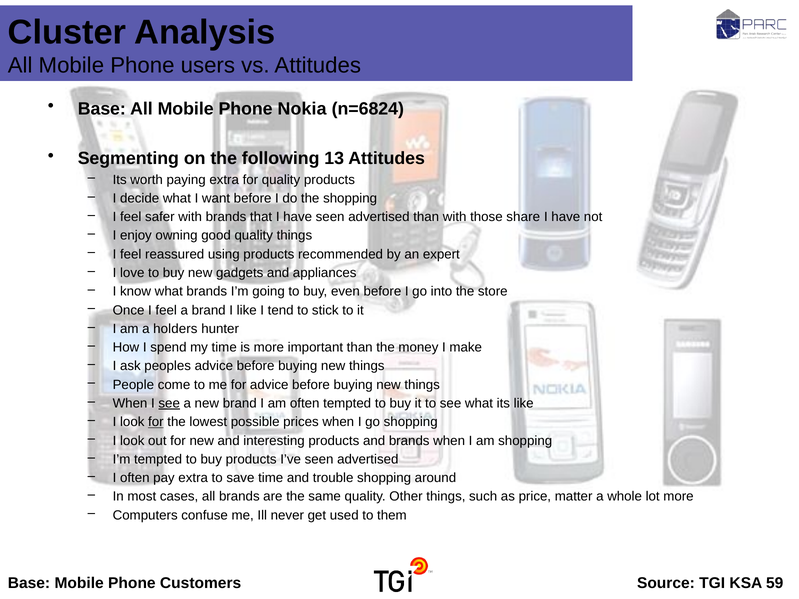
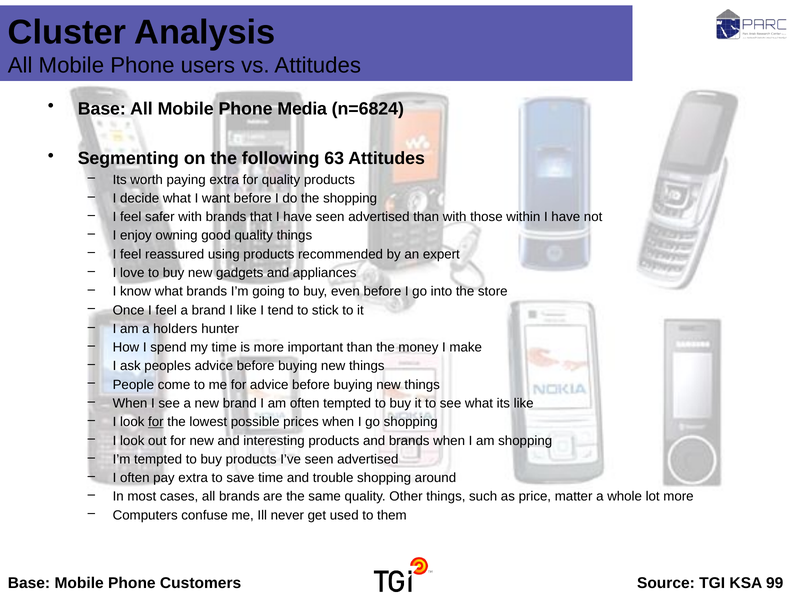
Nokia: Nokia -> Media
13: 13 -> 63
share: share -> within
see at (169, 404) underline: present -> none
59: 59 -> 99
